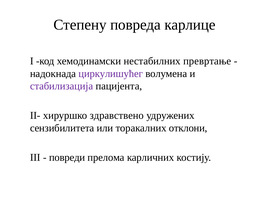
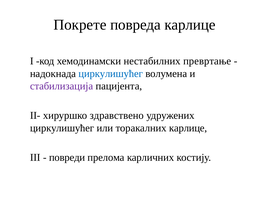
Степену: Степену -> Покрете
циркулишућег at (111, 73) colour: purple -> blue
сензибилитета at (62, 128): сензибилитета -> циркулишућег
торакалних отклони: отклони -> карлице
